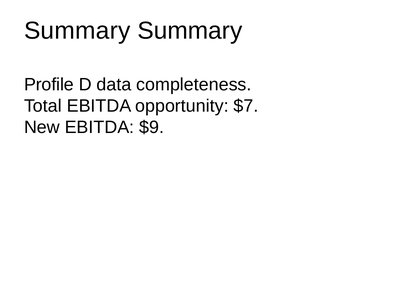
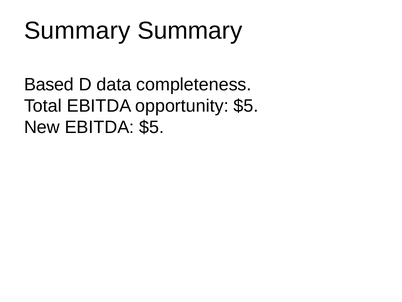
Profile: Profile -> Based
opportunity $7: $7 -> $5
EBITDA $9: $9 -> $5
